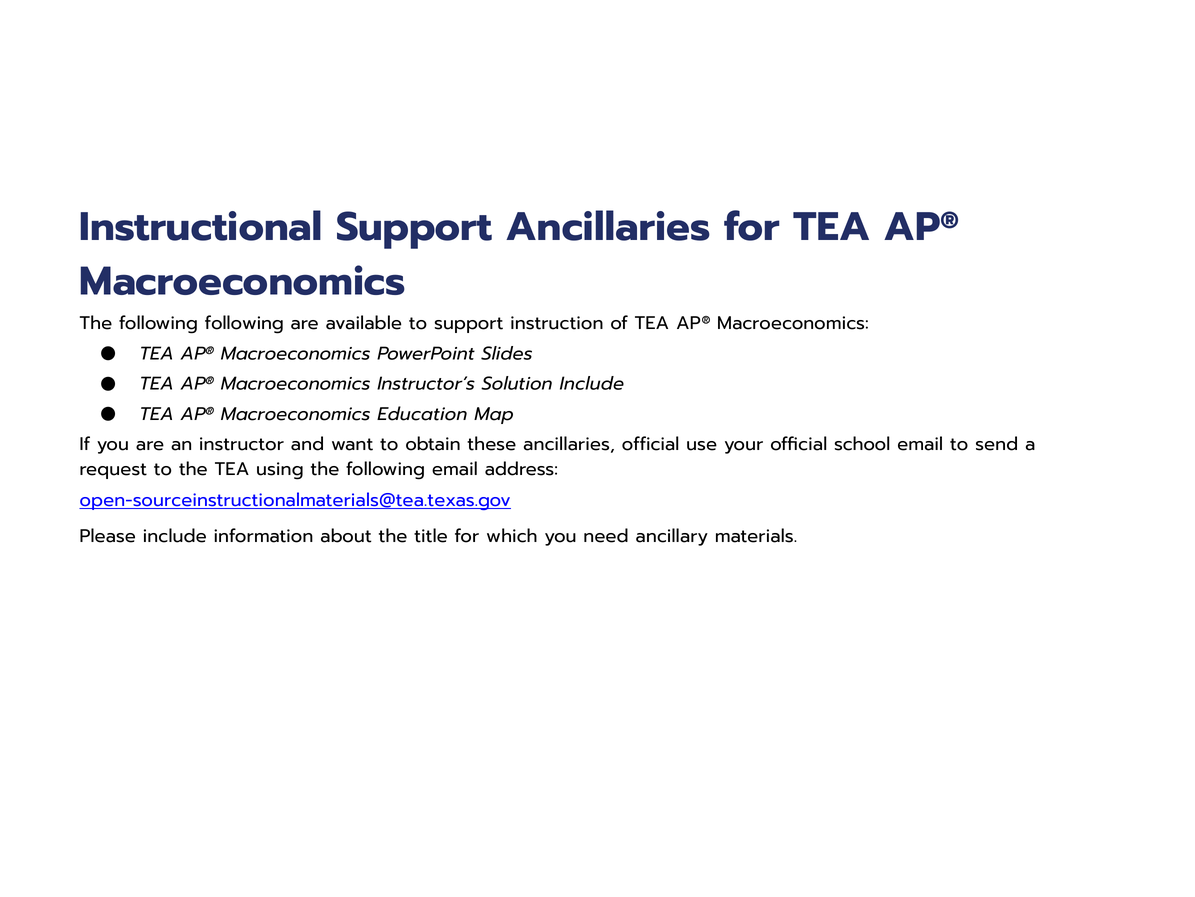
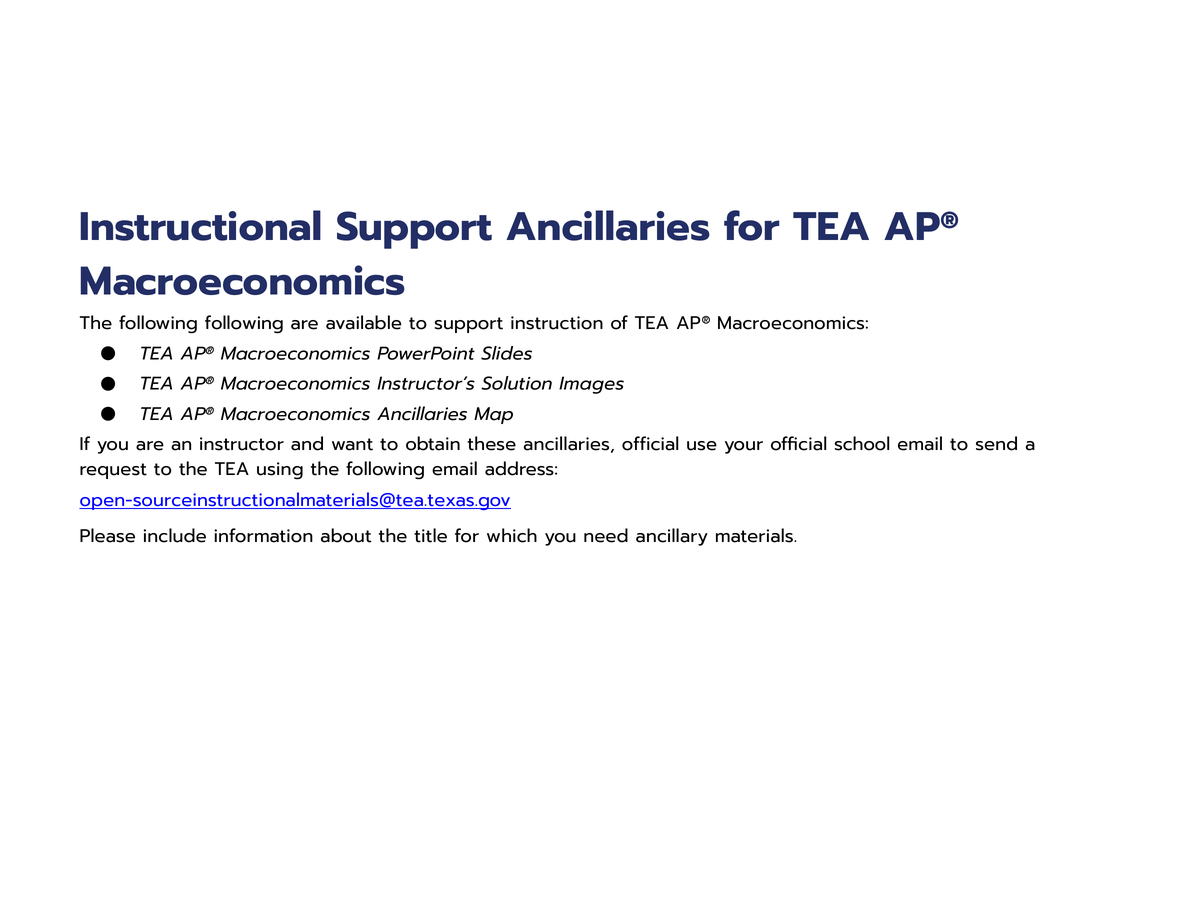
Solution Include: Include -> Images
Macroeconomics Education: Education -> Ancillaries
